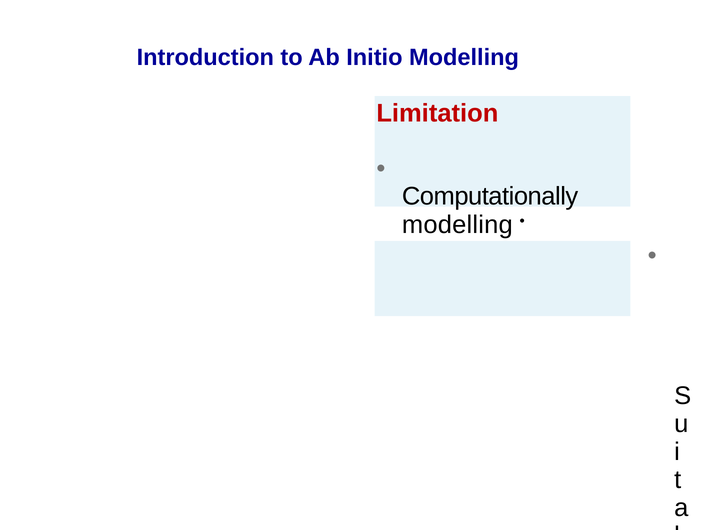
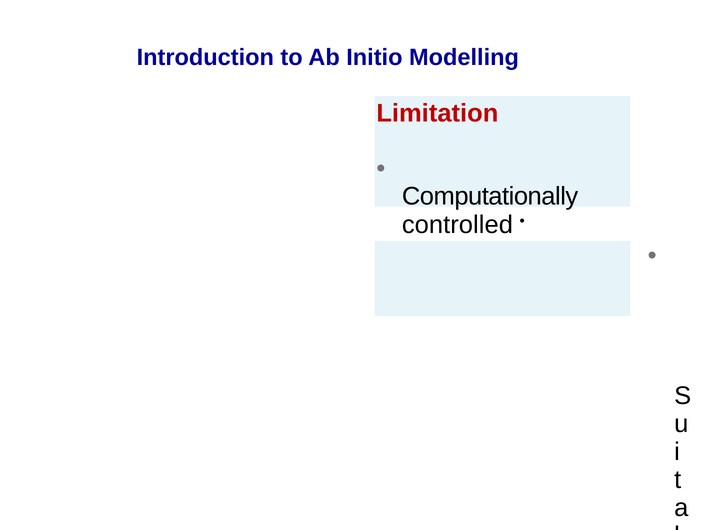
modelling at (457, 225): modelling -> controlled
